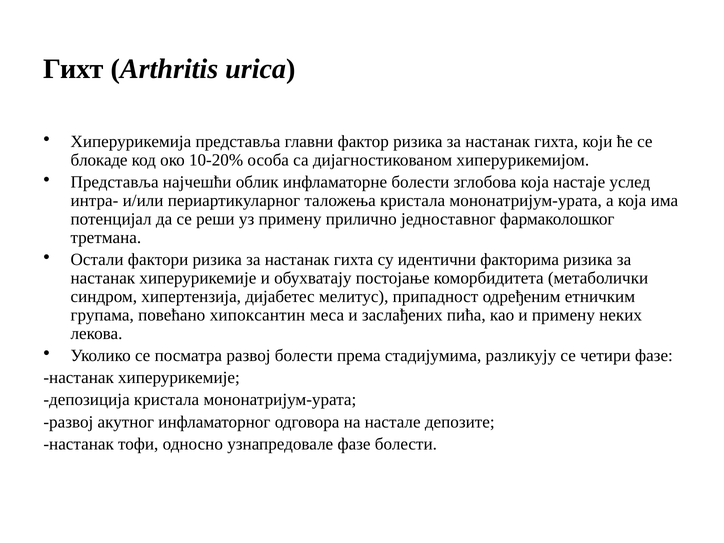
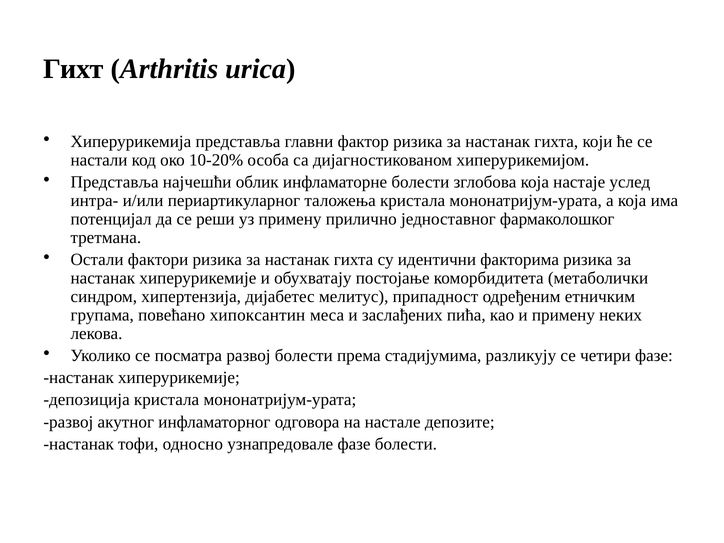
блокаде: блокаде -> настали
